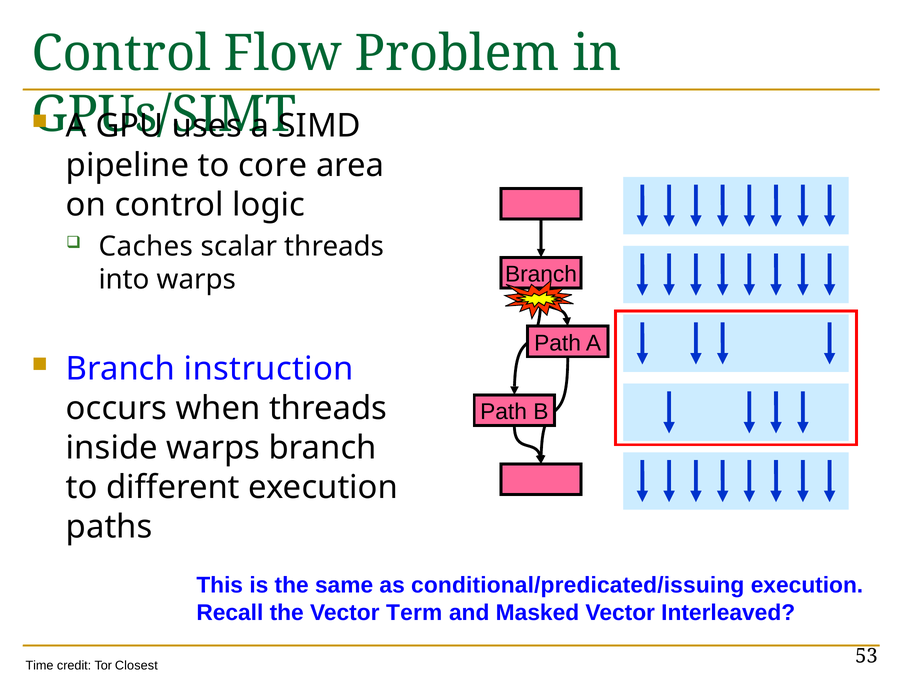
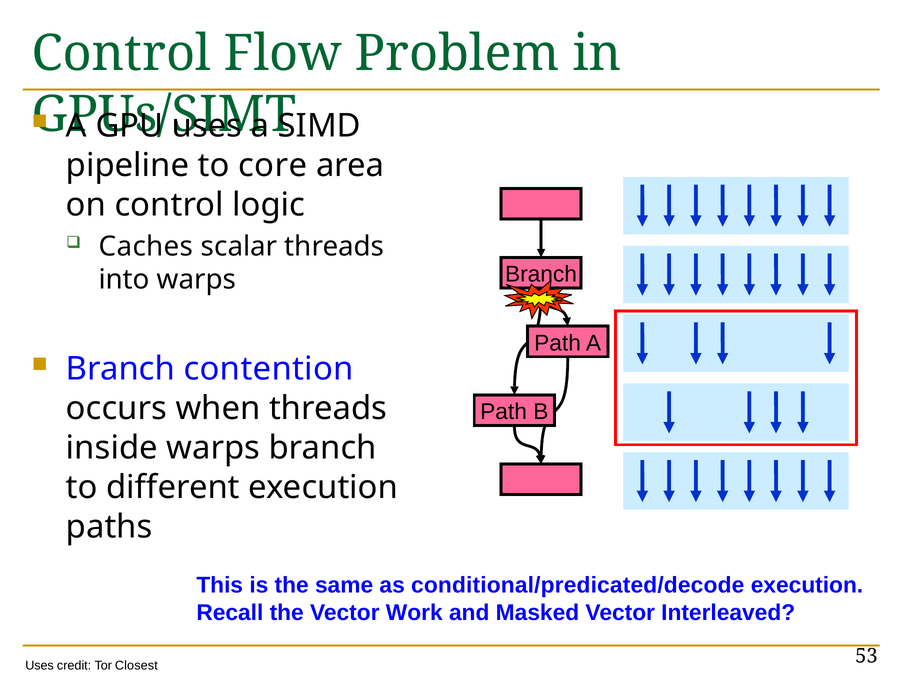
instruction: instruction -> contention
conditional/predicated/issuing: conditional/predicated/issuing -> conditional/predicated/decode
Term: Term -> Work
Time at (40, 665): Time -> Uses
